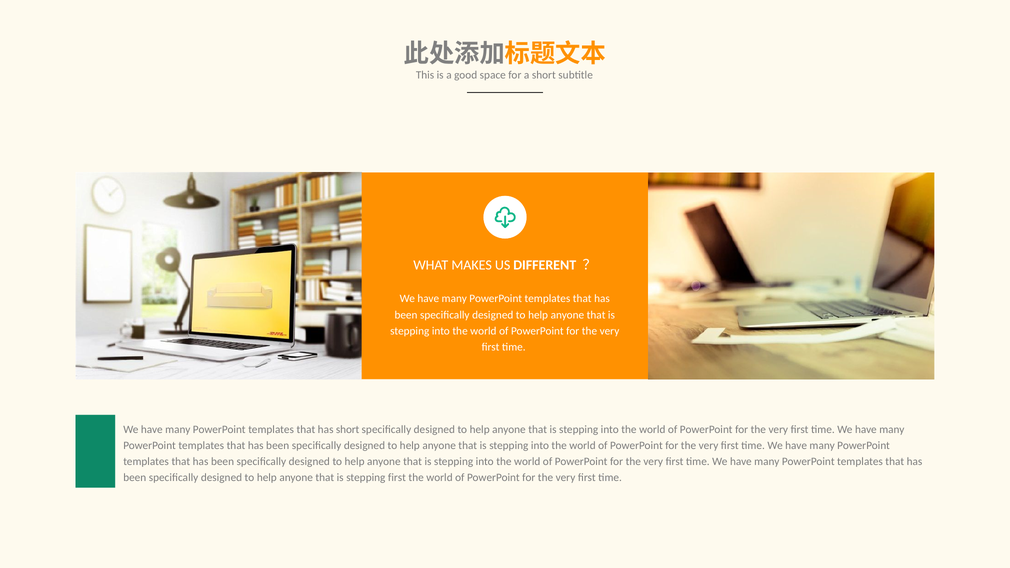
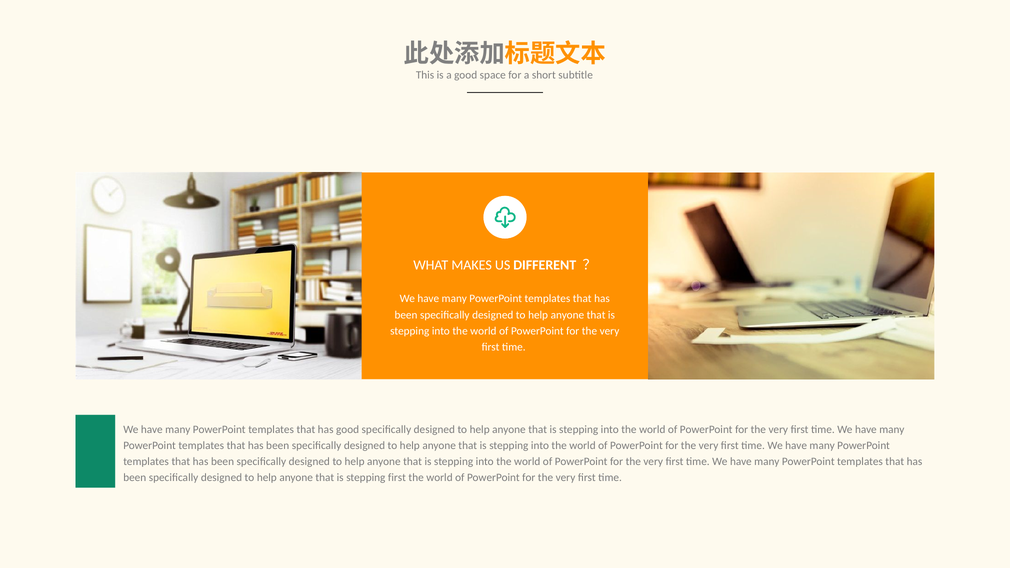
has short: short -> good
